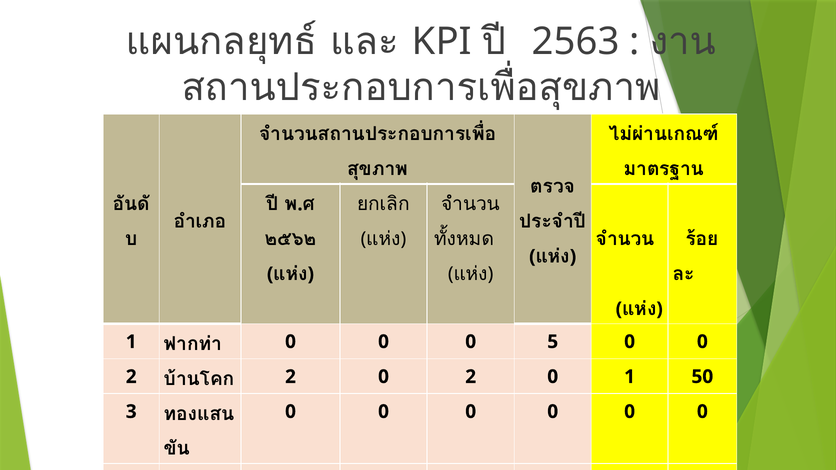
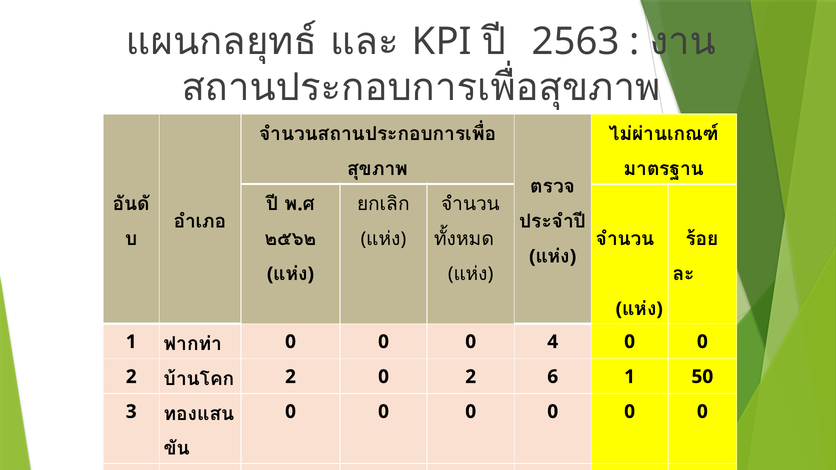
5 at (553, 342): 5 -> 4
0 2 0: 0 -> 6
